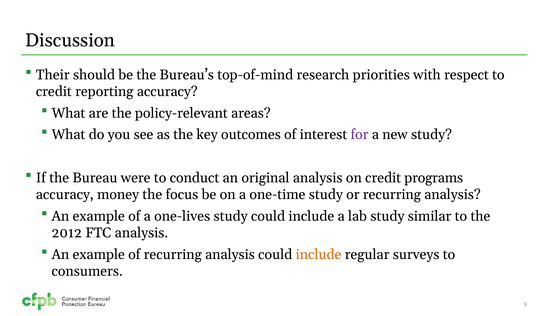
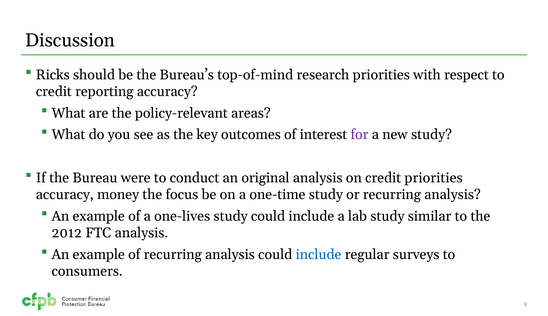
Their: Their -> Ricks
credit programs: programs -> priorities
include at (319, 255) colour: orange -> blue
